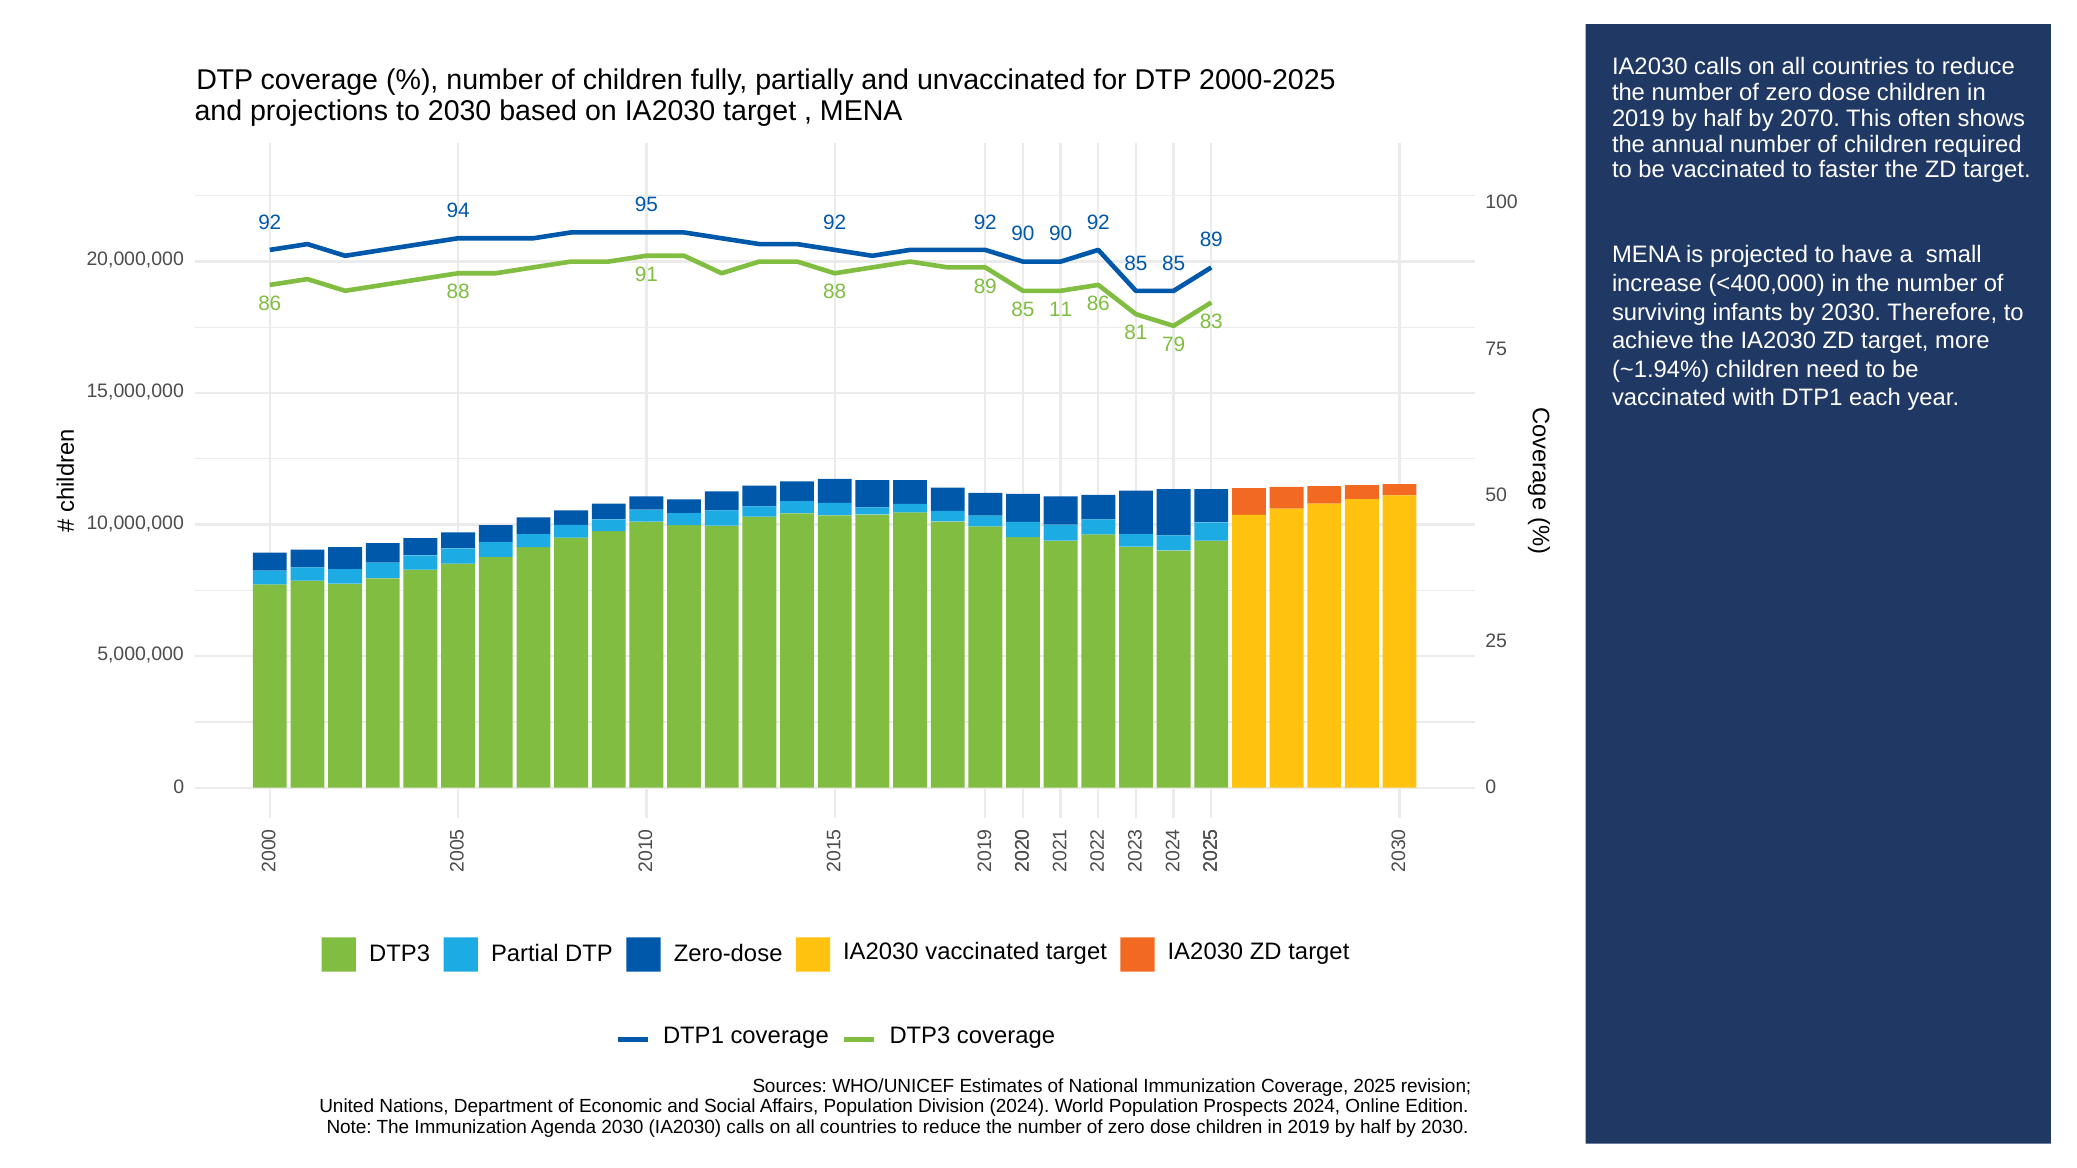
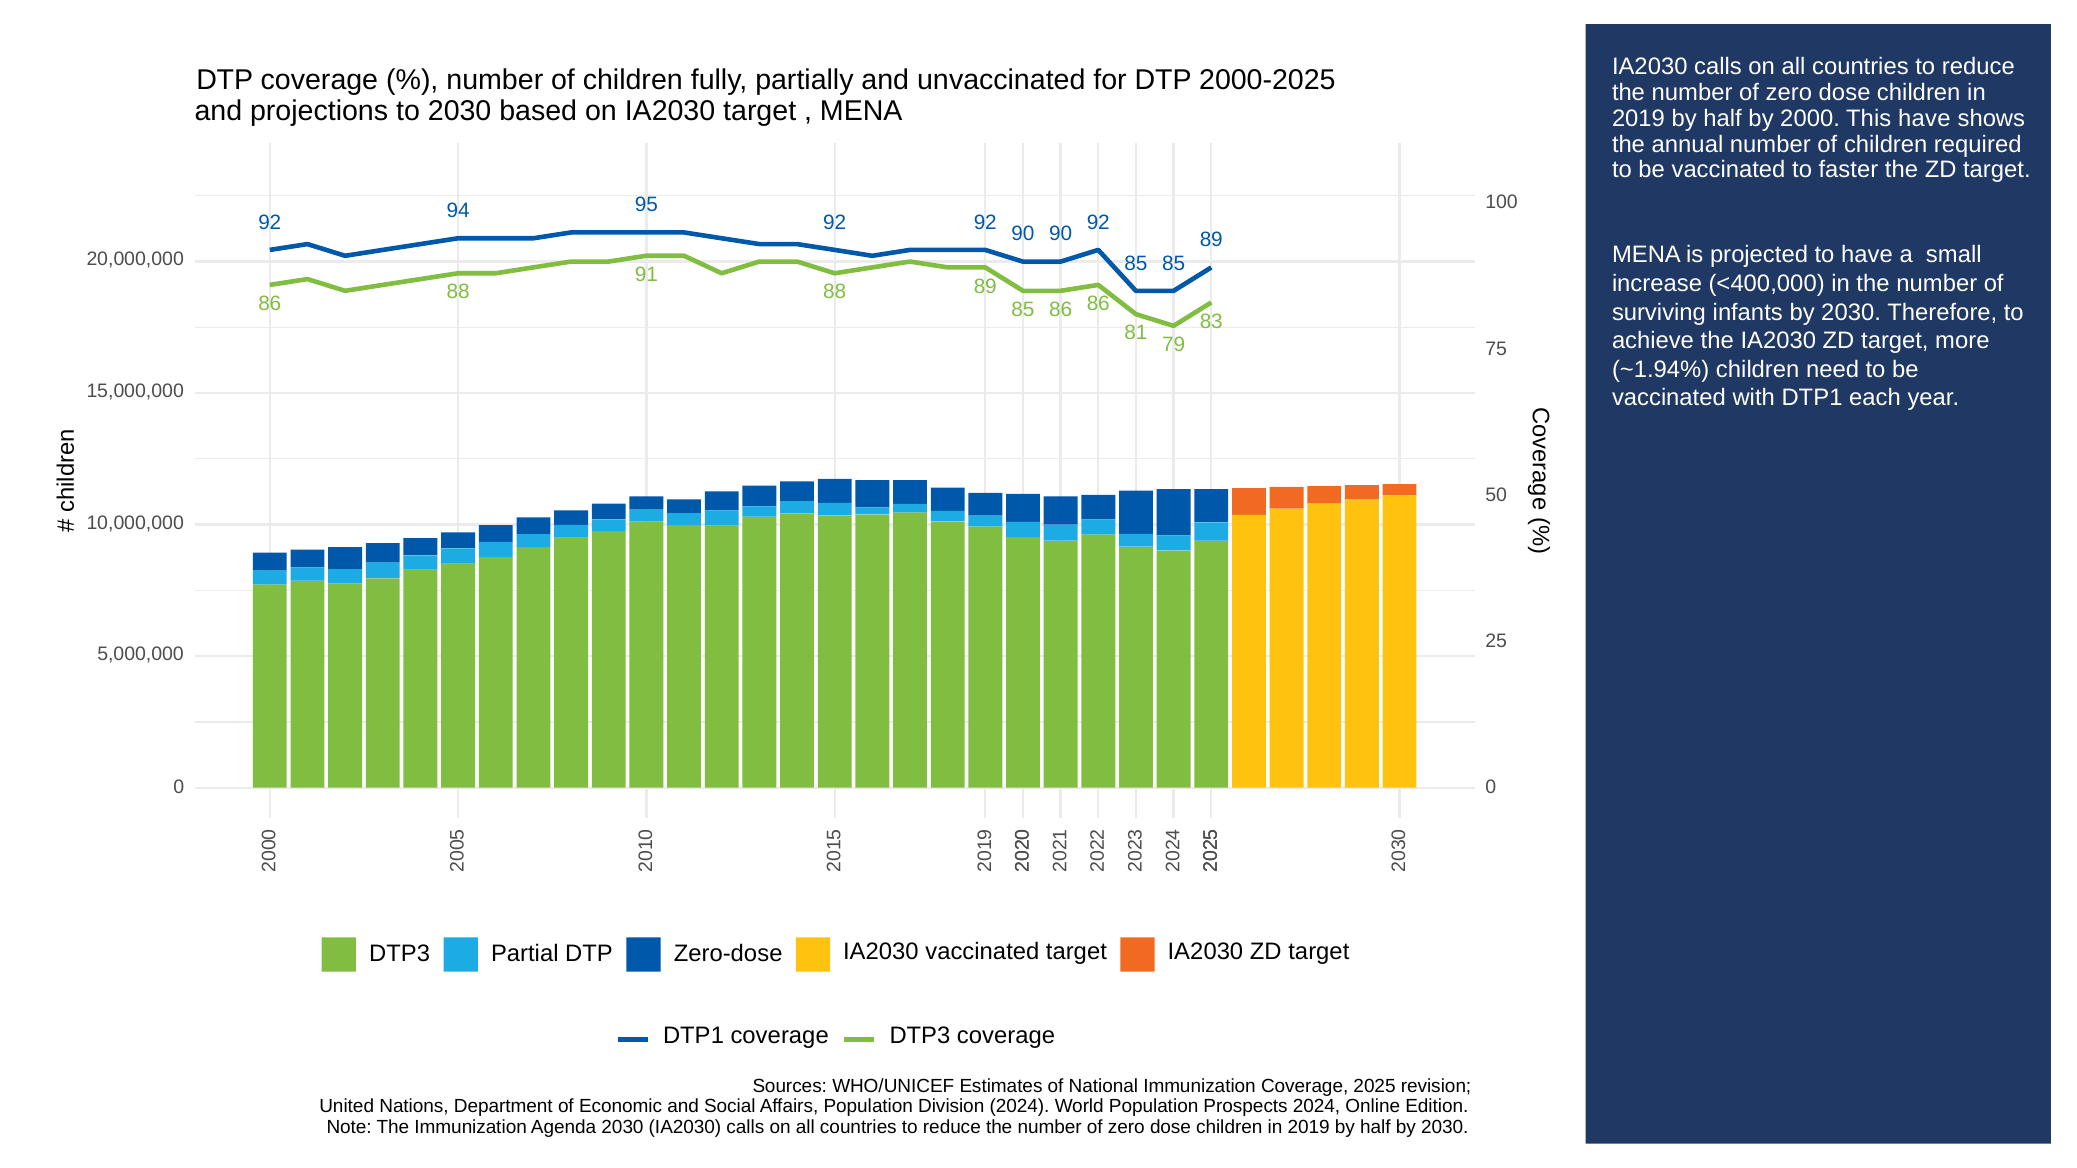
2070: 2070 -> 2000
This often: often -> have
85 11: 11 -> 86
